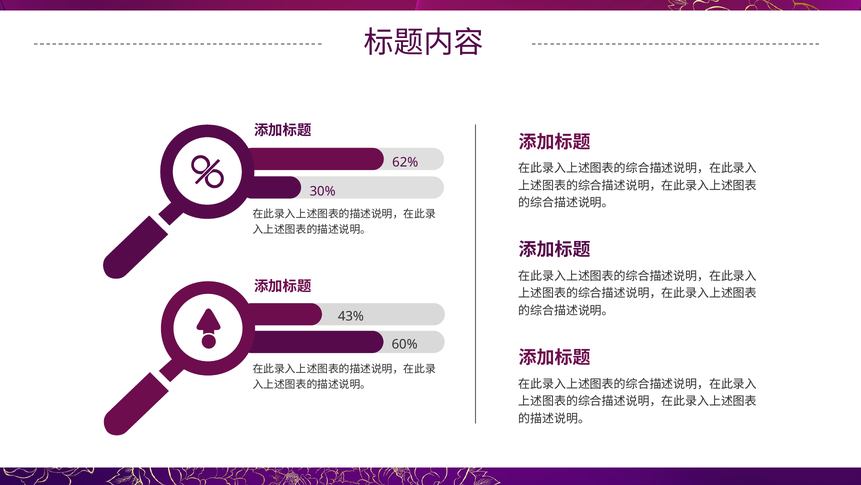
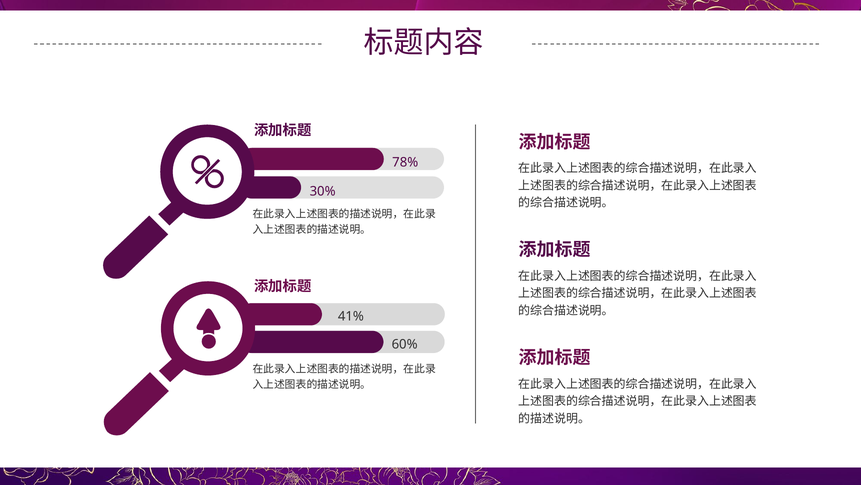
62%: 62% -> 78%
43%: 43% -> 41%
